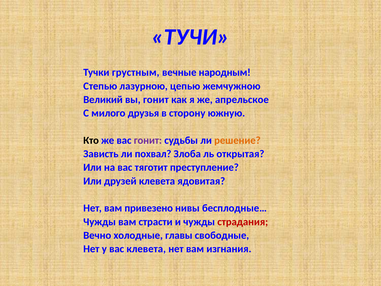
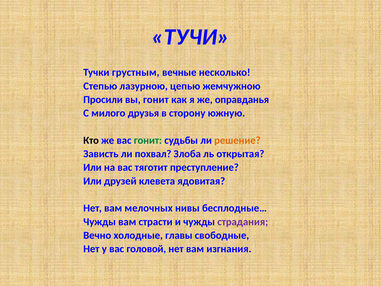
народным: народным -> несколько
Великий: Великий -> Просили
апрельское: апрельское -> оправданья
гонит at (148, 140) colour: purple -> green
привезено: привезено -> мелочных
страдания colour: red -> purple
вас клевета: клевета -> головой
